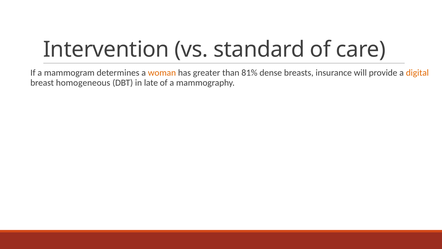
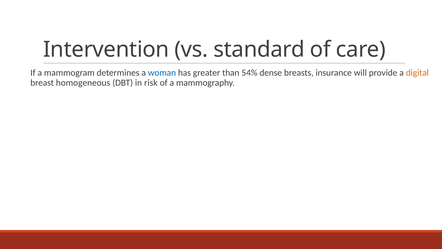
woman colour: orange -> blue
81%: 81% -> 54%
late: late -> risk
